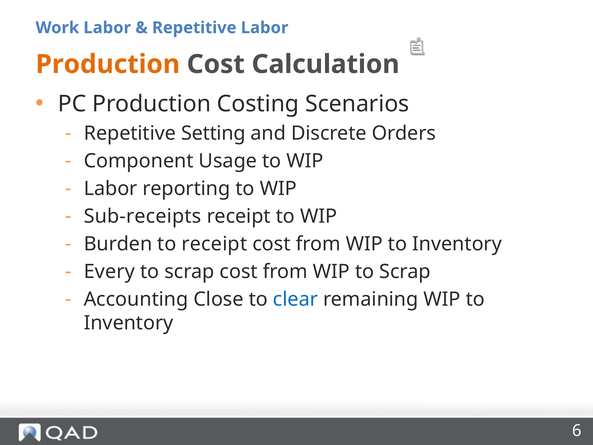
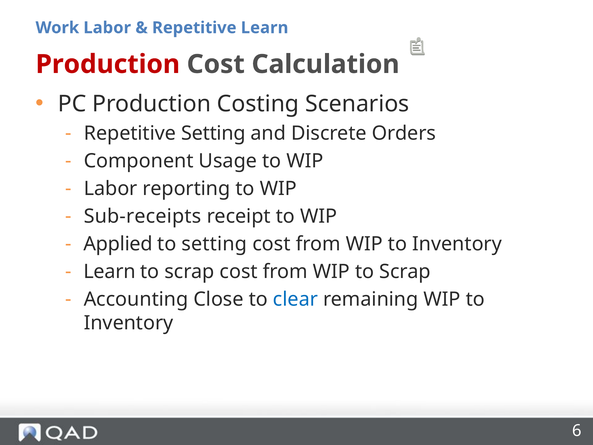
Repetitive Labor: Labor -> Learn
Production at (108, 64) colour: orange -> red
Burden: Burden -> Applied
to receipt: receipt -> setting
Every at (109, 271): Every -> Learn
